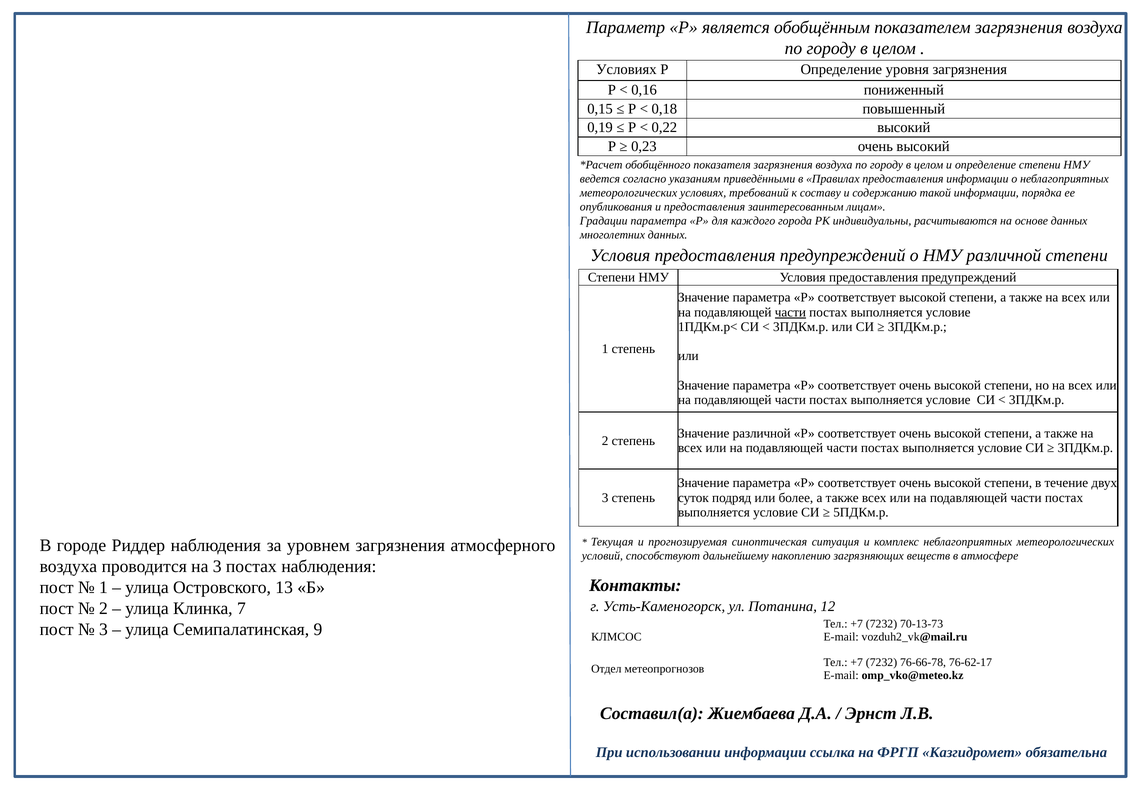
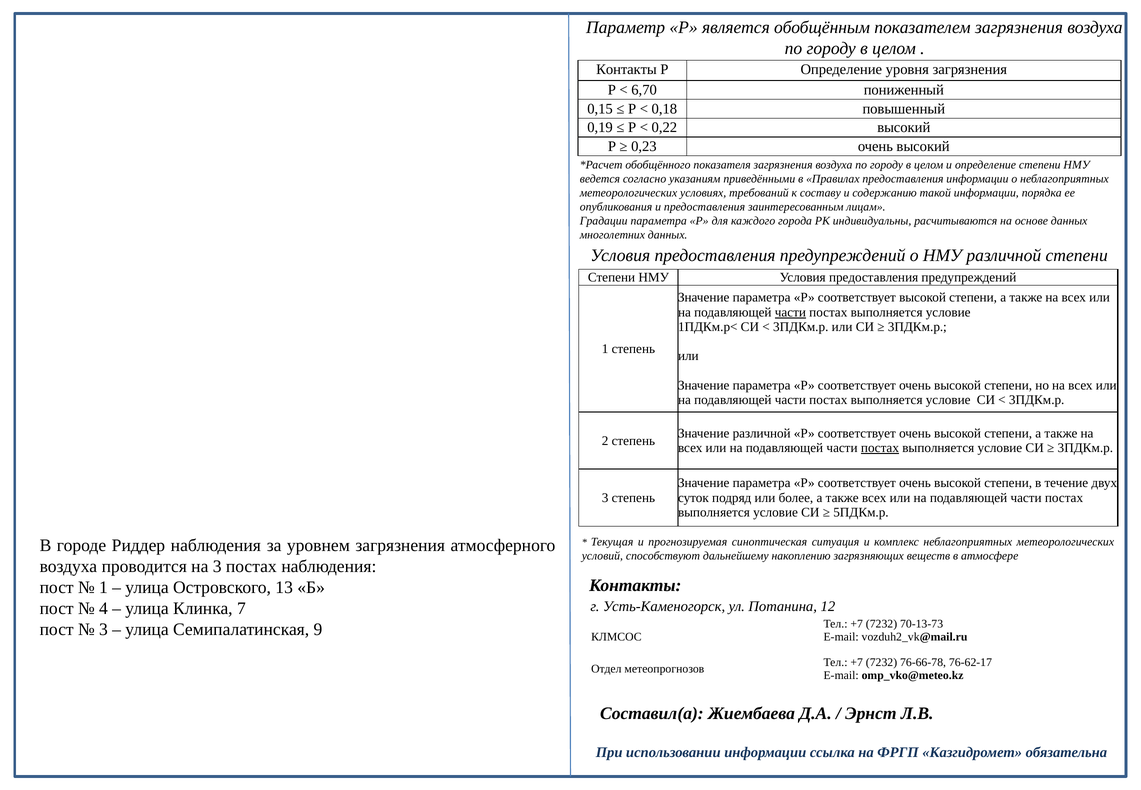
Условиях at (626, 70): Условиях -> Контакты
0,16: 0,16 -> 6,70
постах at (880, 448) underline: none -> present
2 at (103, 608): 2 -> 4
